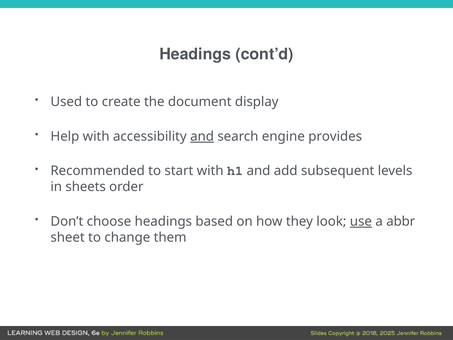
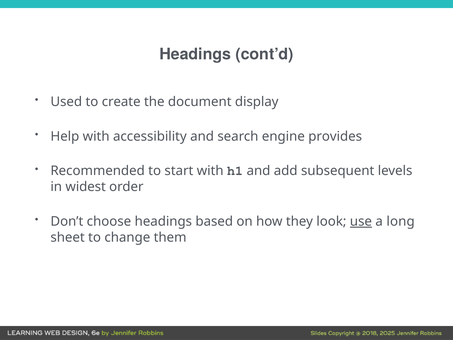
and at (202, 136) underline: present -> none
sheets: sheets -> widest
abbr: abbr -> long
